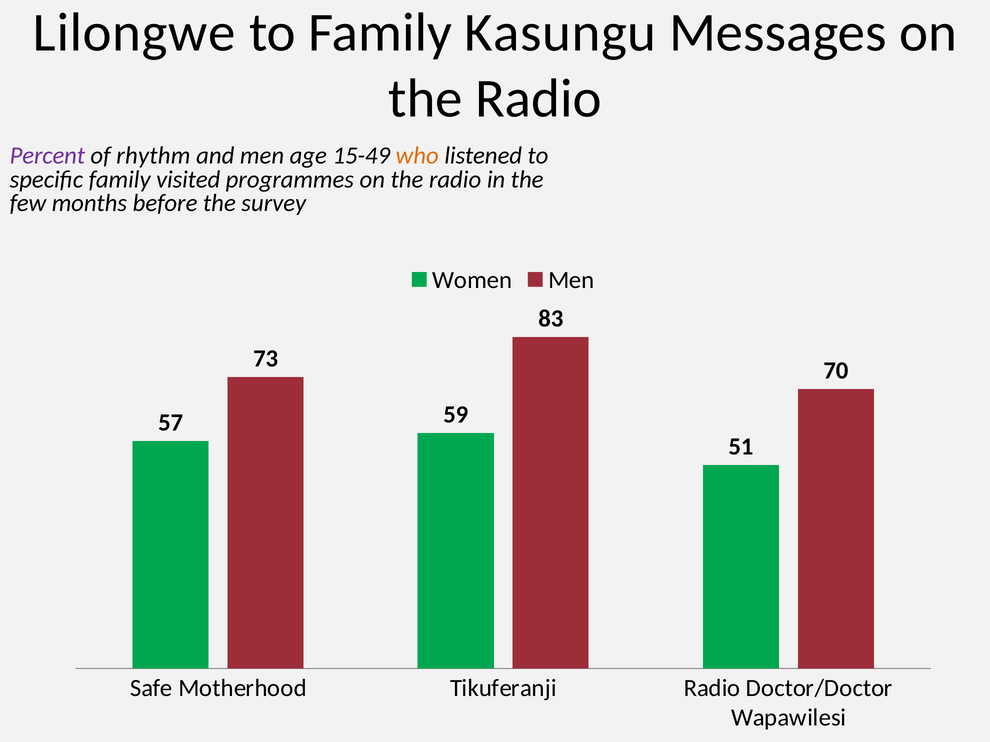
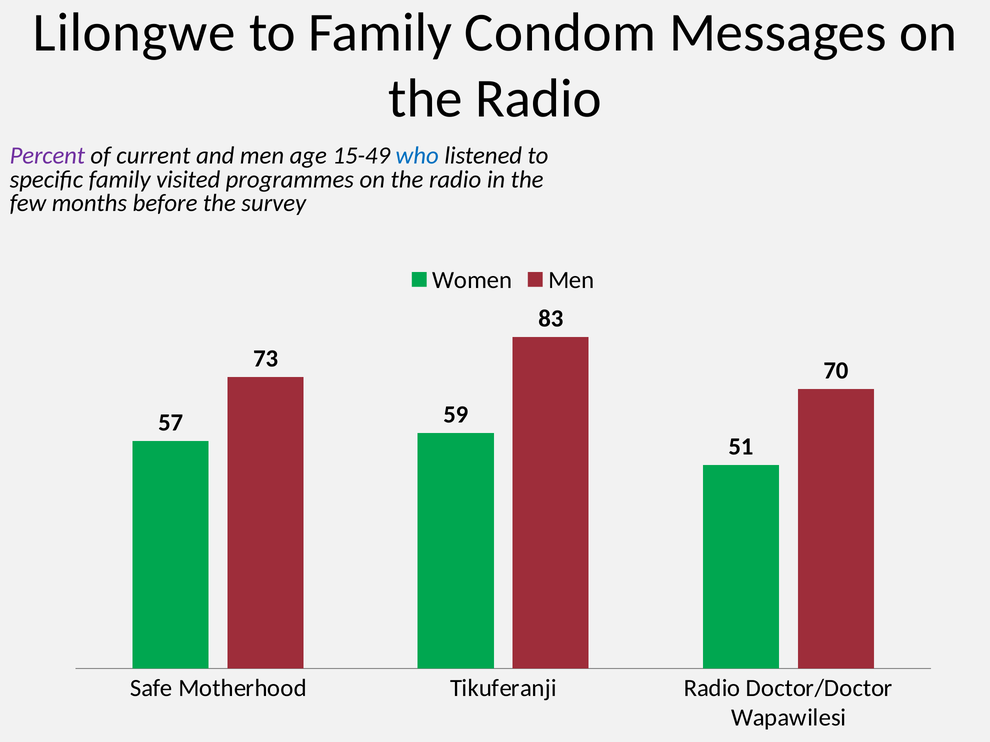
Kasungu: Kasungu -> Condom
rhythm: rhythm -> current
who colour: orange -> blue
